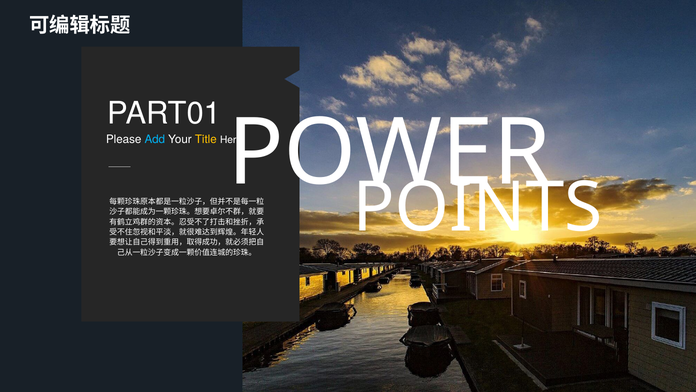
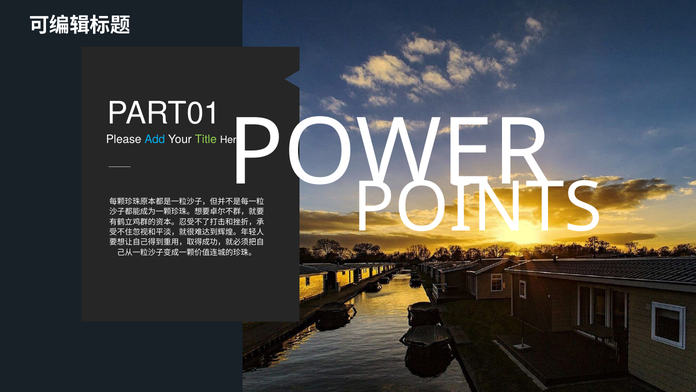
Title colour: yellow -> light green
